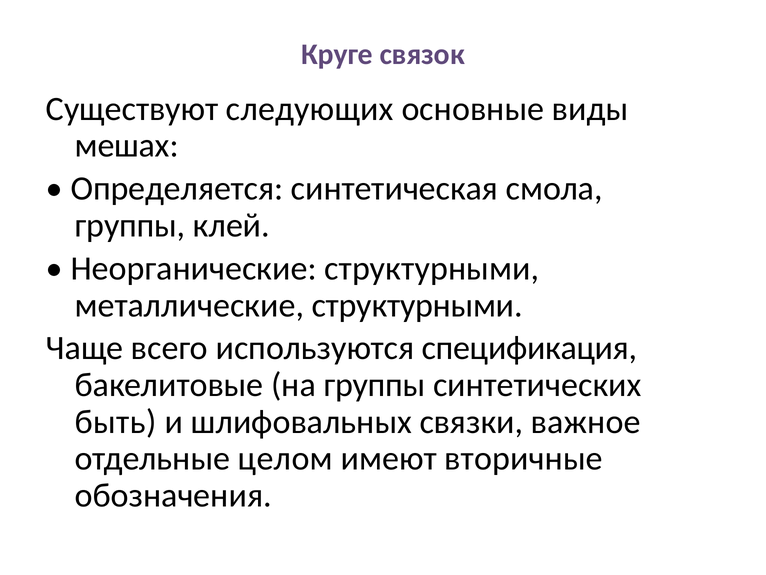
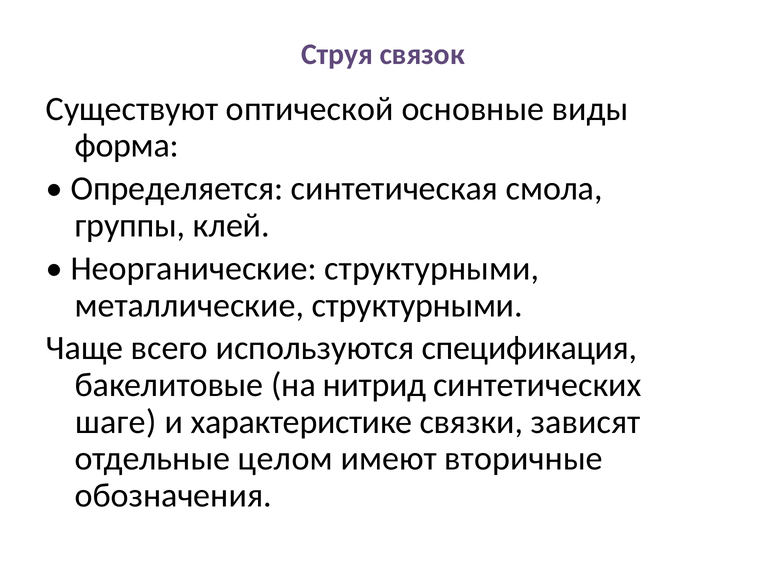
Круге: Круге -> Струя
следующих: следующих -> оптической
мешах: мешах -> форма
на группы: группы -> нитрид
быть: быть -> шаге
шлифовальных: шлифовальных -> характеристике
важное: важное -> зависят
